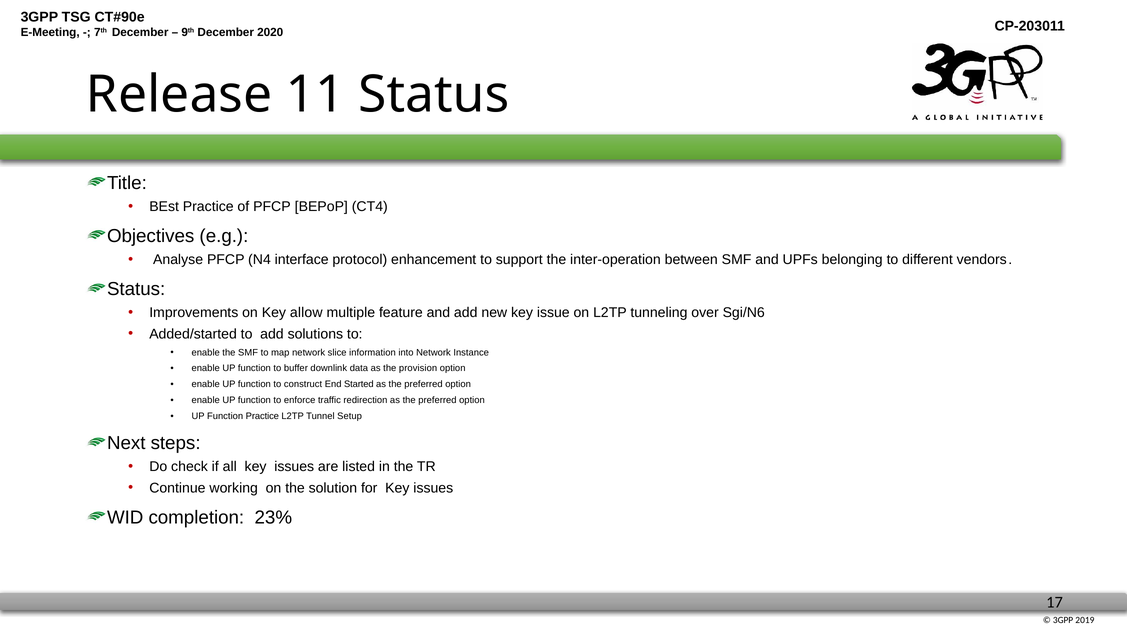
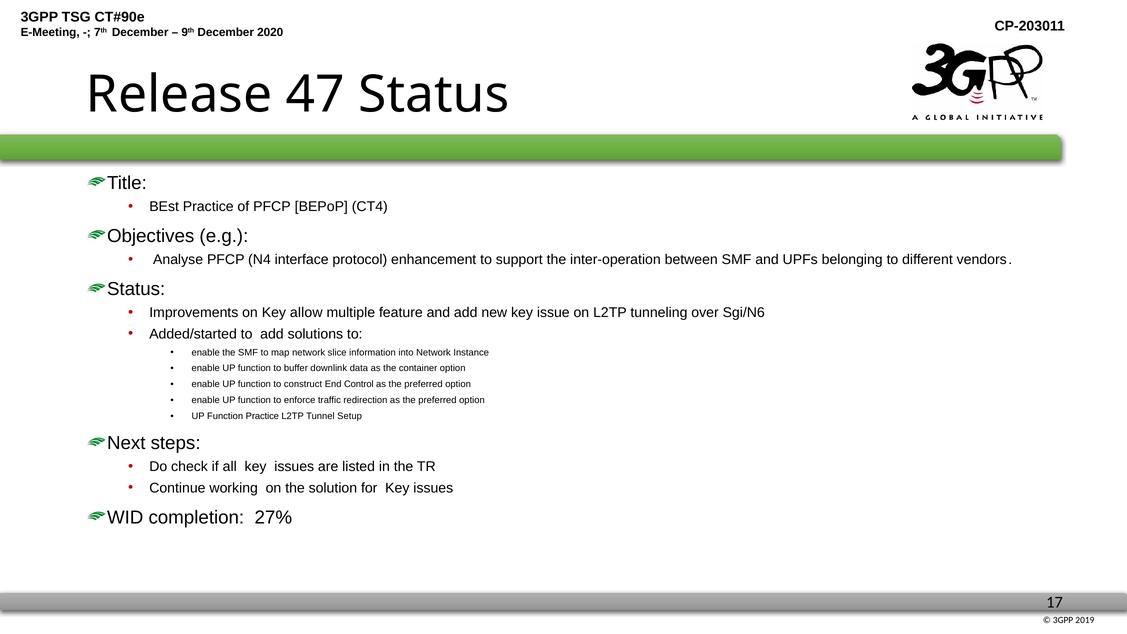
11: 11 -> 47
provision: provision -> container
Started: Started -> Control
23%: 23% -> 27%
